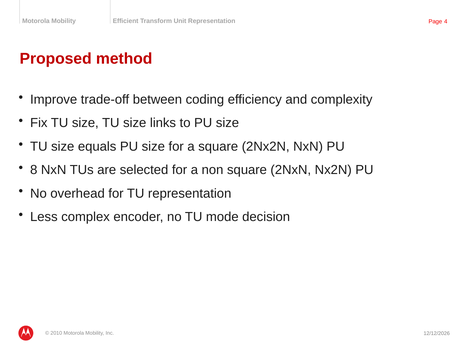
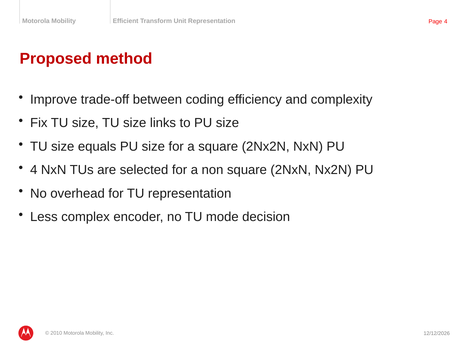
8 at (34, 170): 8 -> 4
